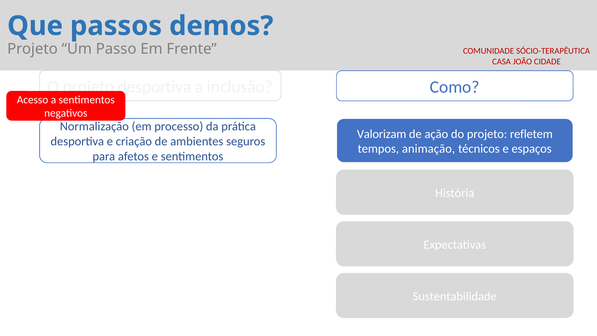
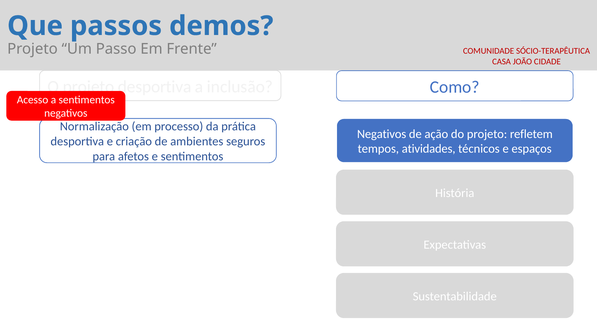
Valorizam at (382, 134): Valorizam -> Negativos
animação: animação -> atividades
